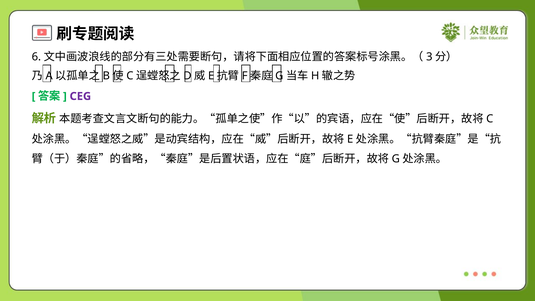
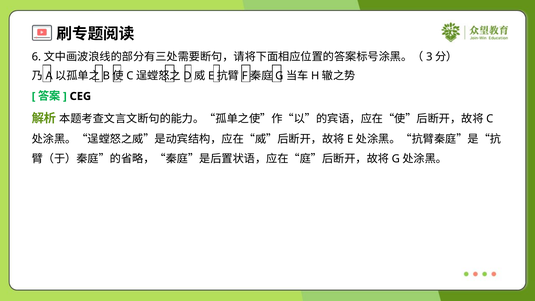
CEG colour: purple -> black
